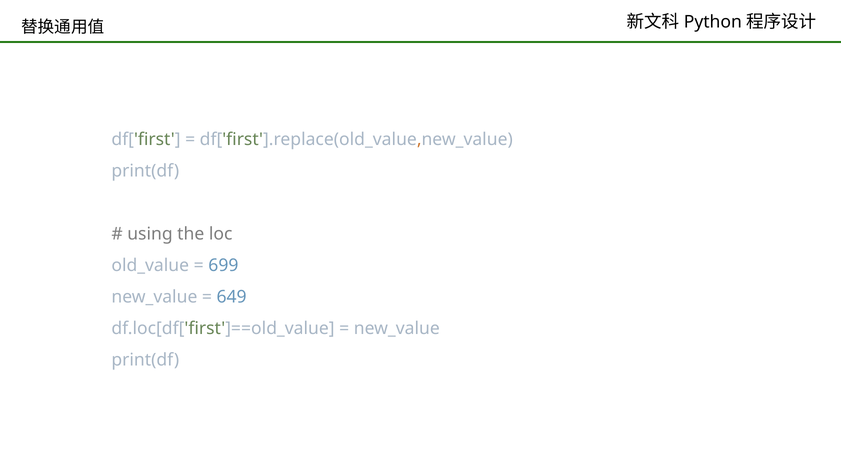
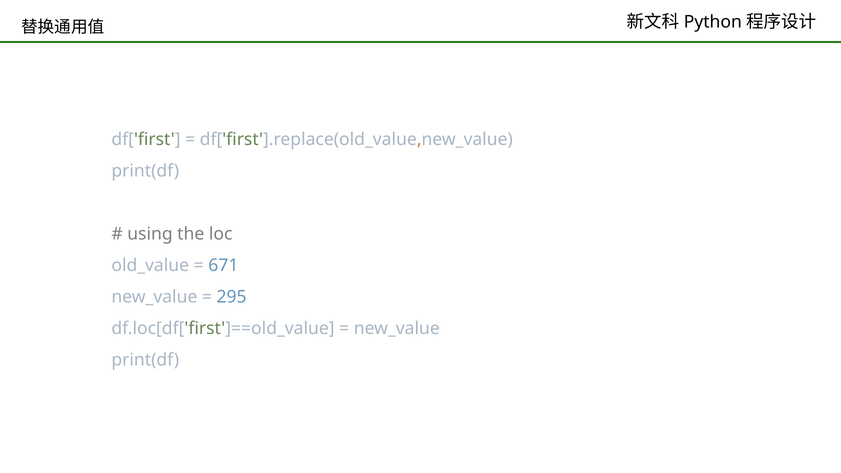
699: 699 -> 671
649: 649 -> 295
